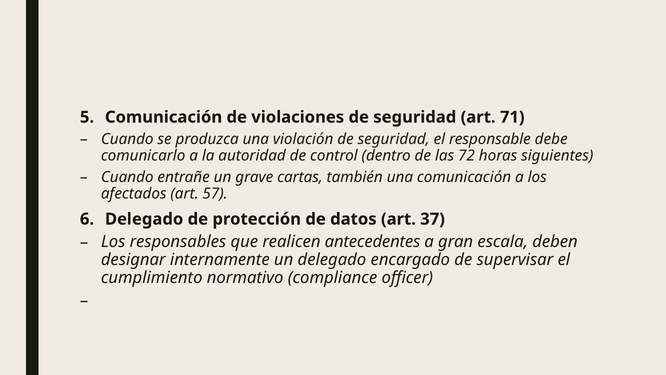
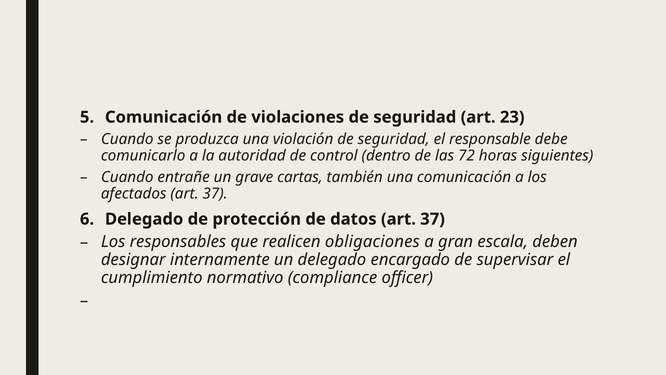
71: 71 -> 23
afectados art 57: 57 -> 37
antecedentes: antecedentes -> obligaciones
